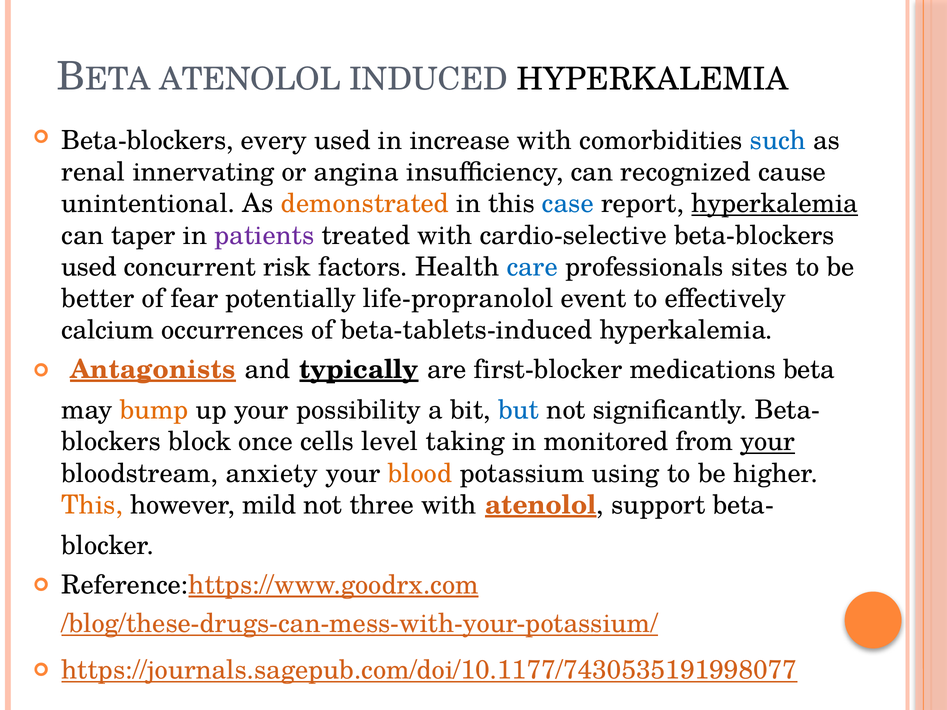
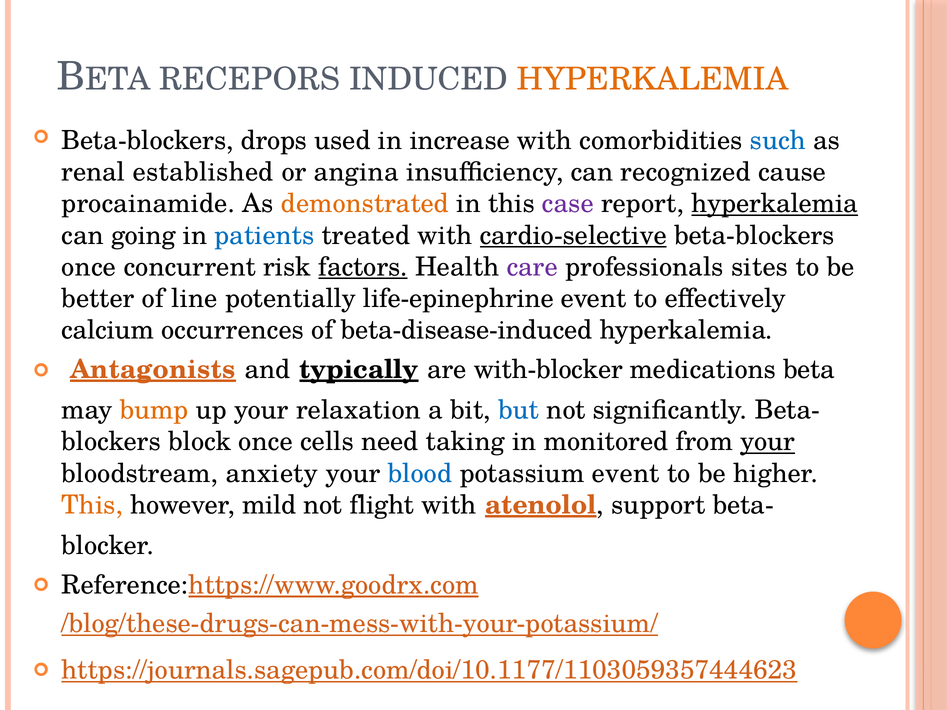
ATENOLOL at (250, 80): ATENOLOL -> RECEPORS
HYPERKALEMIA at (653, 80) colour: black -> orange
every: every -> drops
innervating: innervating -> established
unintentional: unintentional -> procainamide
case colour: blue -> purple
taper: taper -> going
patients colour: purple -> blue
cardio-selective underline: none -> present
used at (89, 267): used -> once
factors underline: none -> present
care colour: blue -> purple
fear: fear -> line
life-propranolol: life-propranolol -> life-epinephrine
beta-tablets-induced: beta-tablets-induced -> beta-disease-induced
first-blocker: first-blocker -> with-blocker
possibility: possibility -> relaxation
level: level -> need
blood colour: orange -> blue
potassium using: using -> event
three: three -> flight
https://journals.sagepub.com/doi/10.1177/7430535191998077: https://journals.sagepub.com/doi/10.1177/7430535191998077 -> https://journals.sagepub.com/doi/10.1177/1103059357444623
